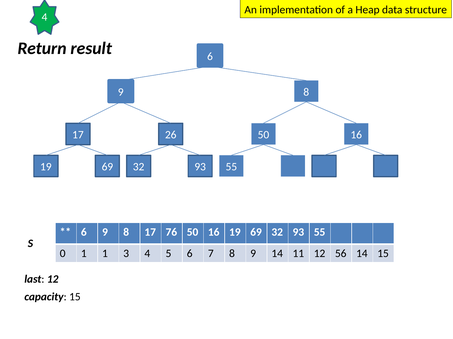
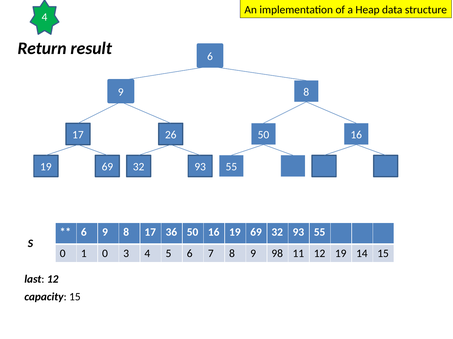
76: 76 -> 36
1 1: 1 -> 0
9 14: 14 -> 98
12 56: 56 -> 19
